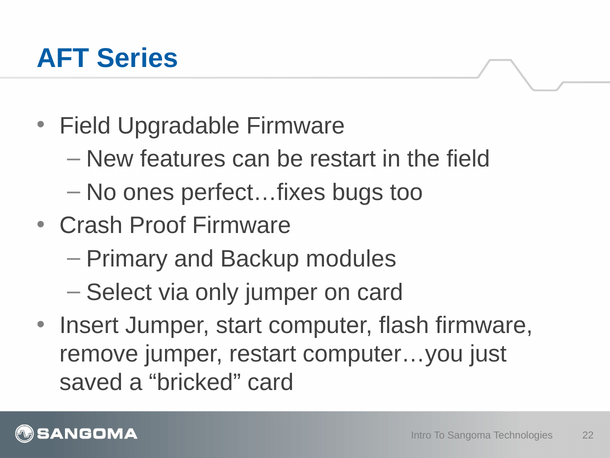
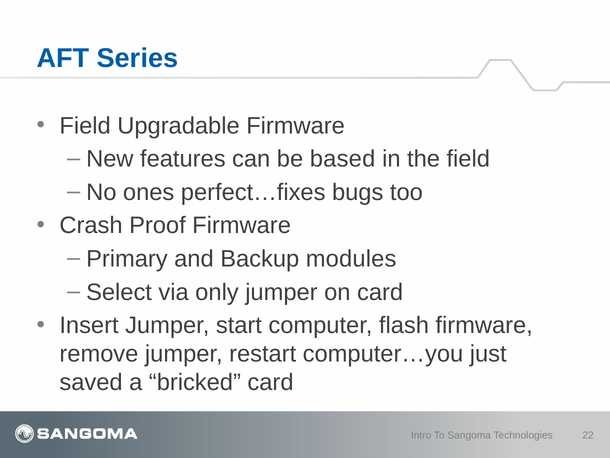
be restart: restart -> based
